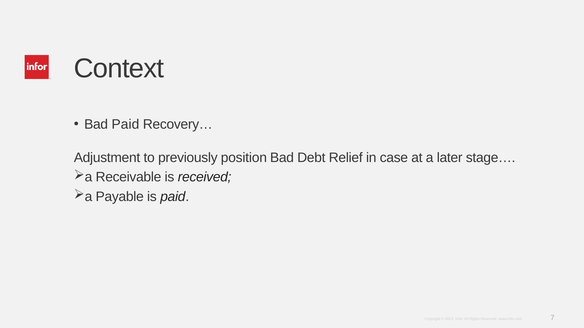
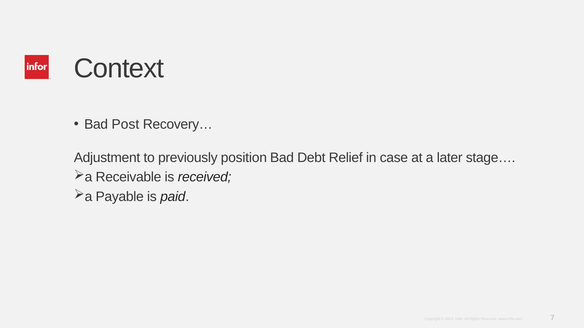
Bad Paid: Paid -> Post
